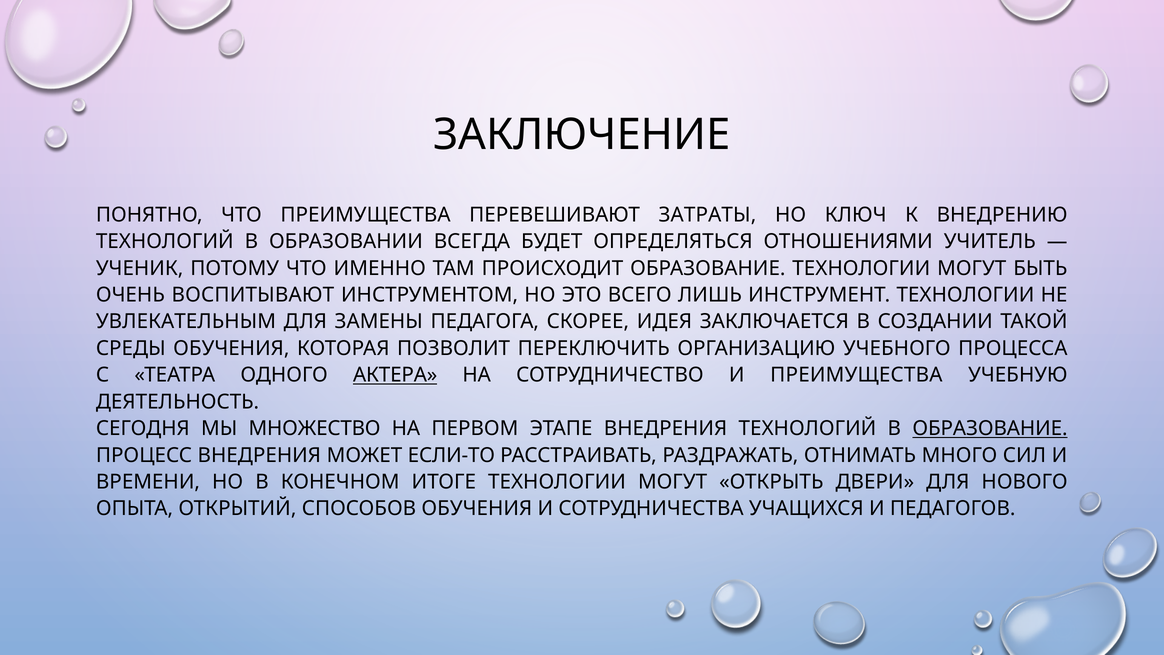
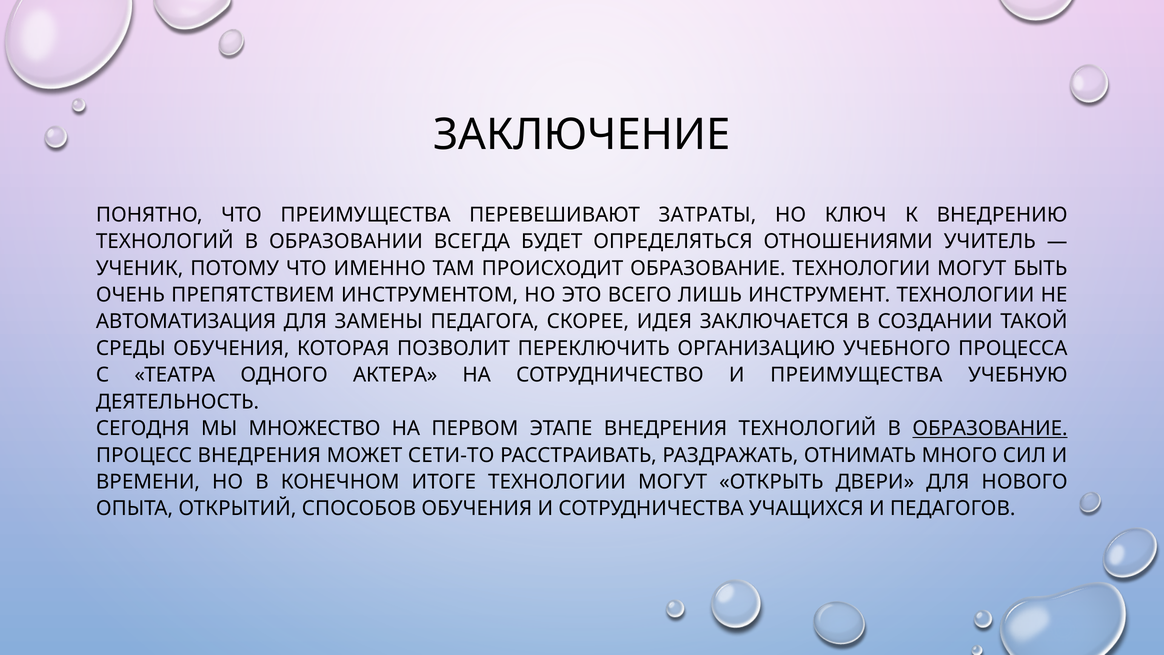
ВОСПИТЫВАЮТ: ВОСПИТЫВАЮТ -> ПРЕПЯТСТВИЕМ
УВЛЕКАТЕЛЬНЫМ: УВЛЕКАТЕЛЬНЫМ -> АВТОМАТИЗАЦИЯ
АКТЕРА underline: present -> none
ЕСЛИ-ТО: ЕСЛИ-ТО -> СЕТИ-ТО
